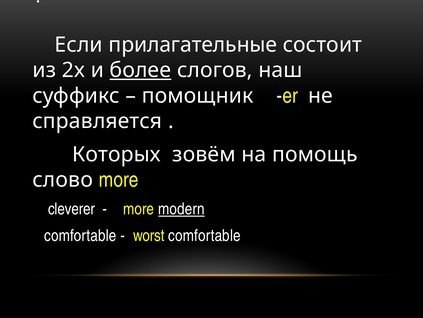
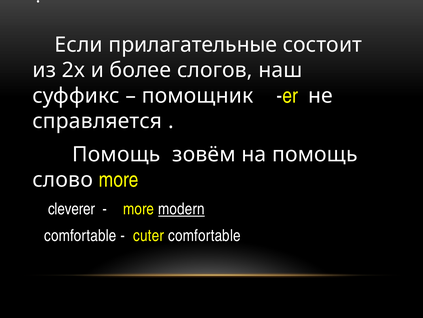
более underline: present -> none
Которых at (116, 154): Которых -> Помощь
worst: worst -> cuter
